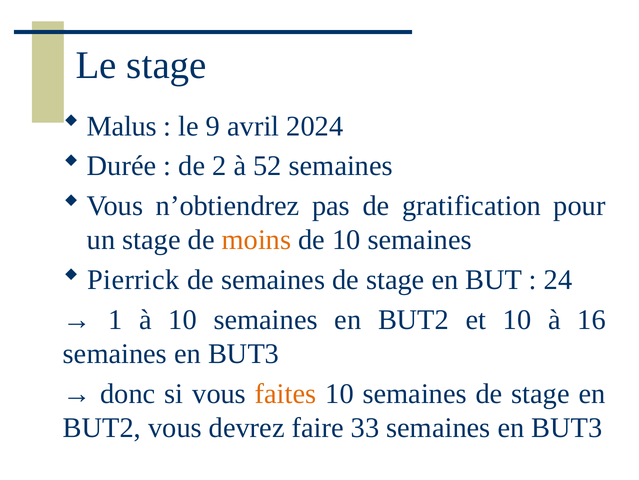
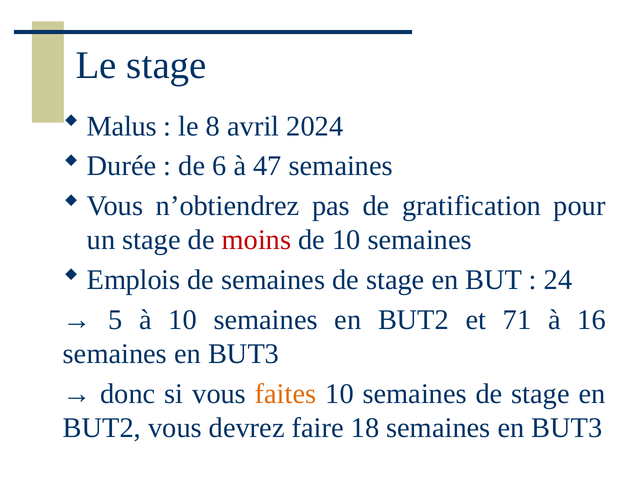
9: 9 -> 8
2: 2 -> 6
52: 52 -> 47
moins colour: orange -> red
Pierrick: Pierrick -> Emplois
1: 1 -> 5
et 10: 10 -> 71
33: 33 -> 18
